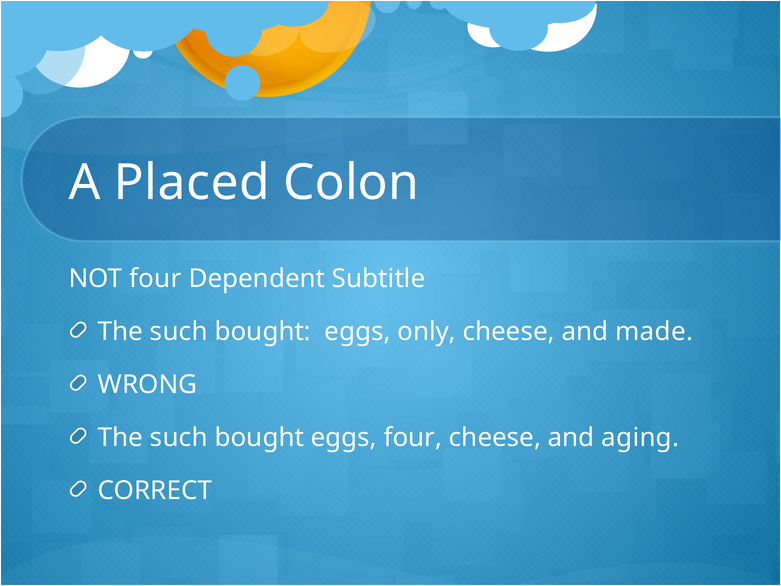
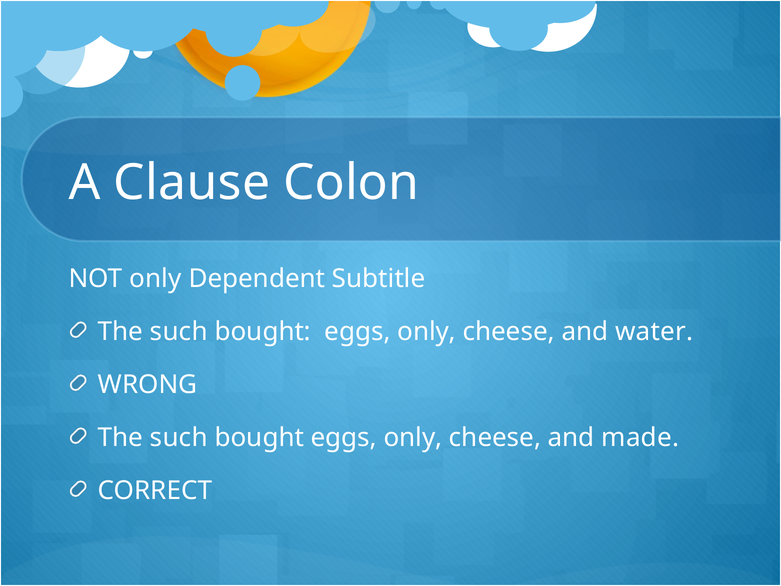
Placed: Placed -> Clause
NOT four: four -> only
made: made -> water
four at (413, 437): four -> only
aging: aging -> made
